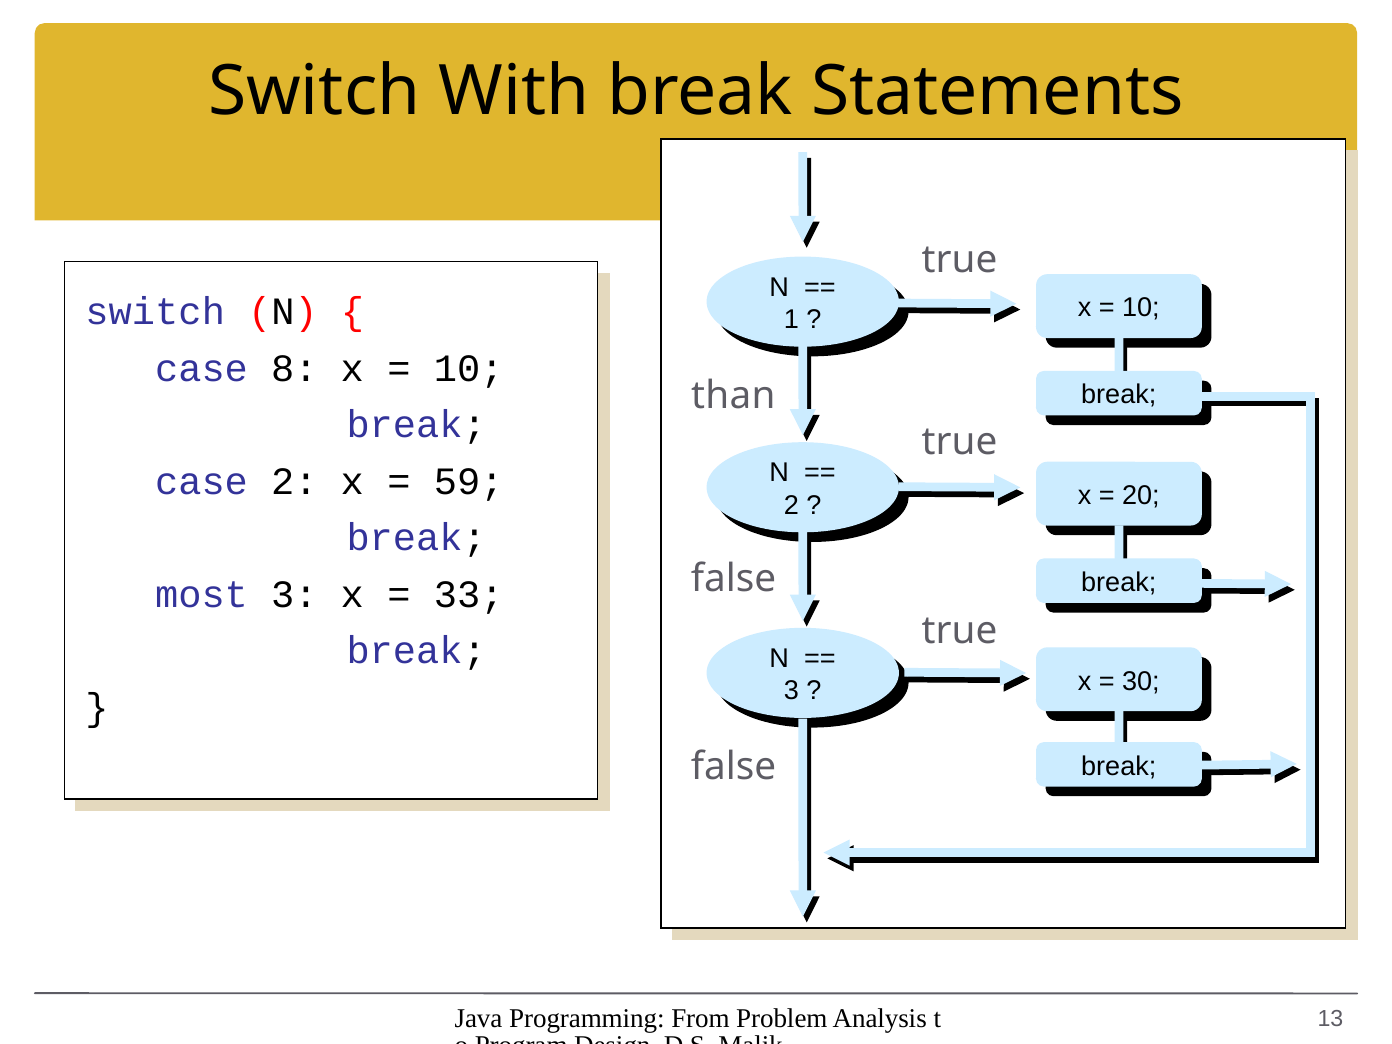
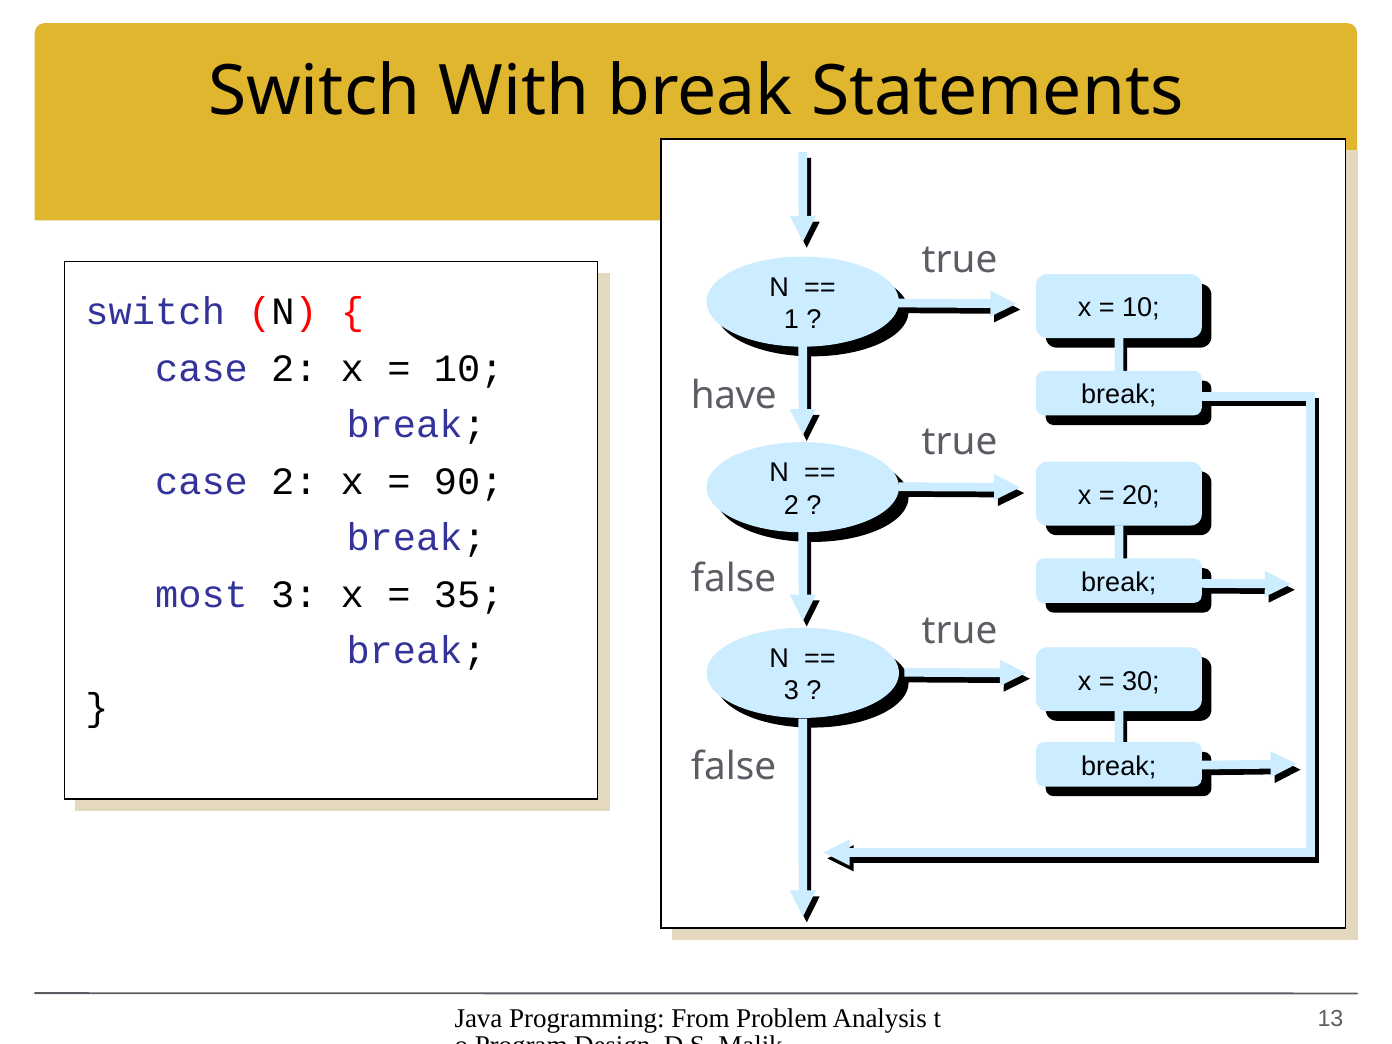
8 at (294, 369): 8 -> 2
than: than -> have
59: 59 -> 90
33: 33 -> 35
